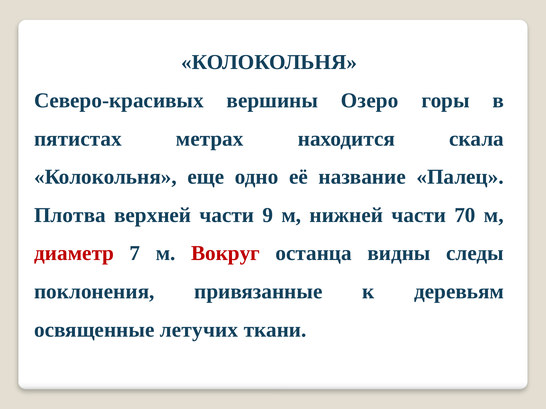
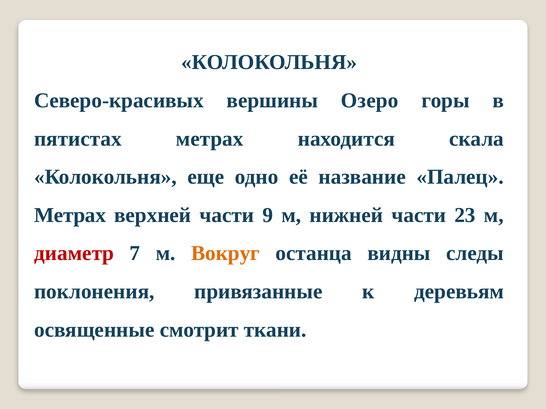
Плотва at (70, 215): Плотва -> Метрах
70: 70 -> 23
Вокруг colour: red -> orange
летучих: летучих -> смотрит
